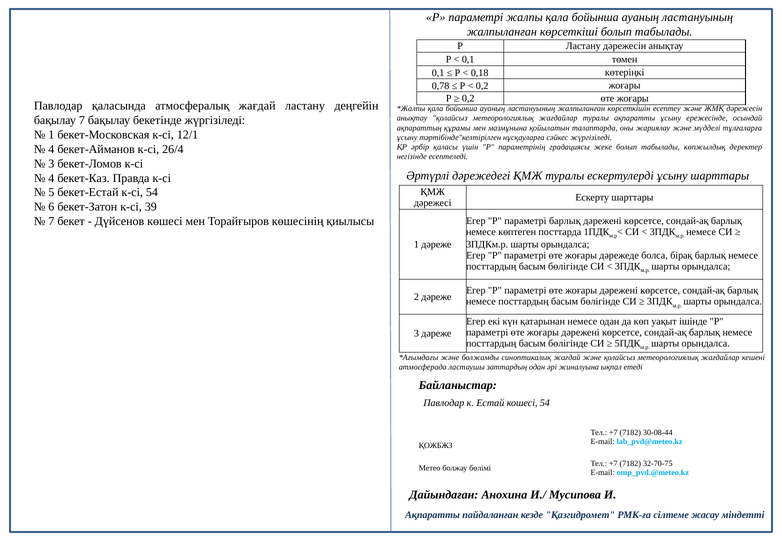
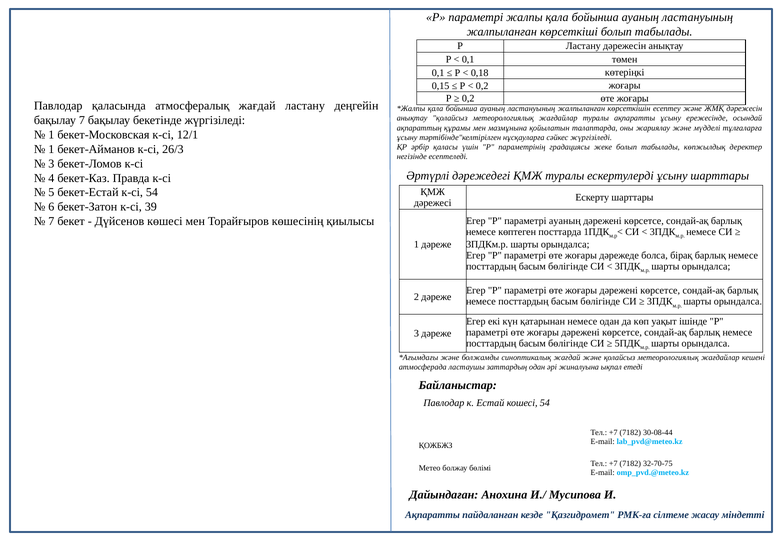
0,78: 0,78 -> 0,15
4 at (51, 149): 4 -> 1
26/4: 26/4 -> 26/3
параметрі барлық: барлық -> ауаның
